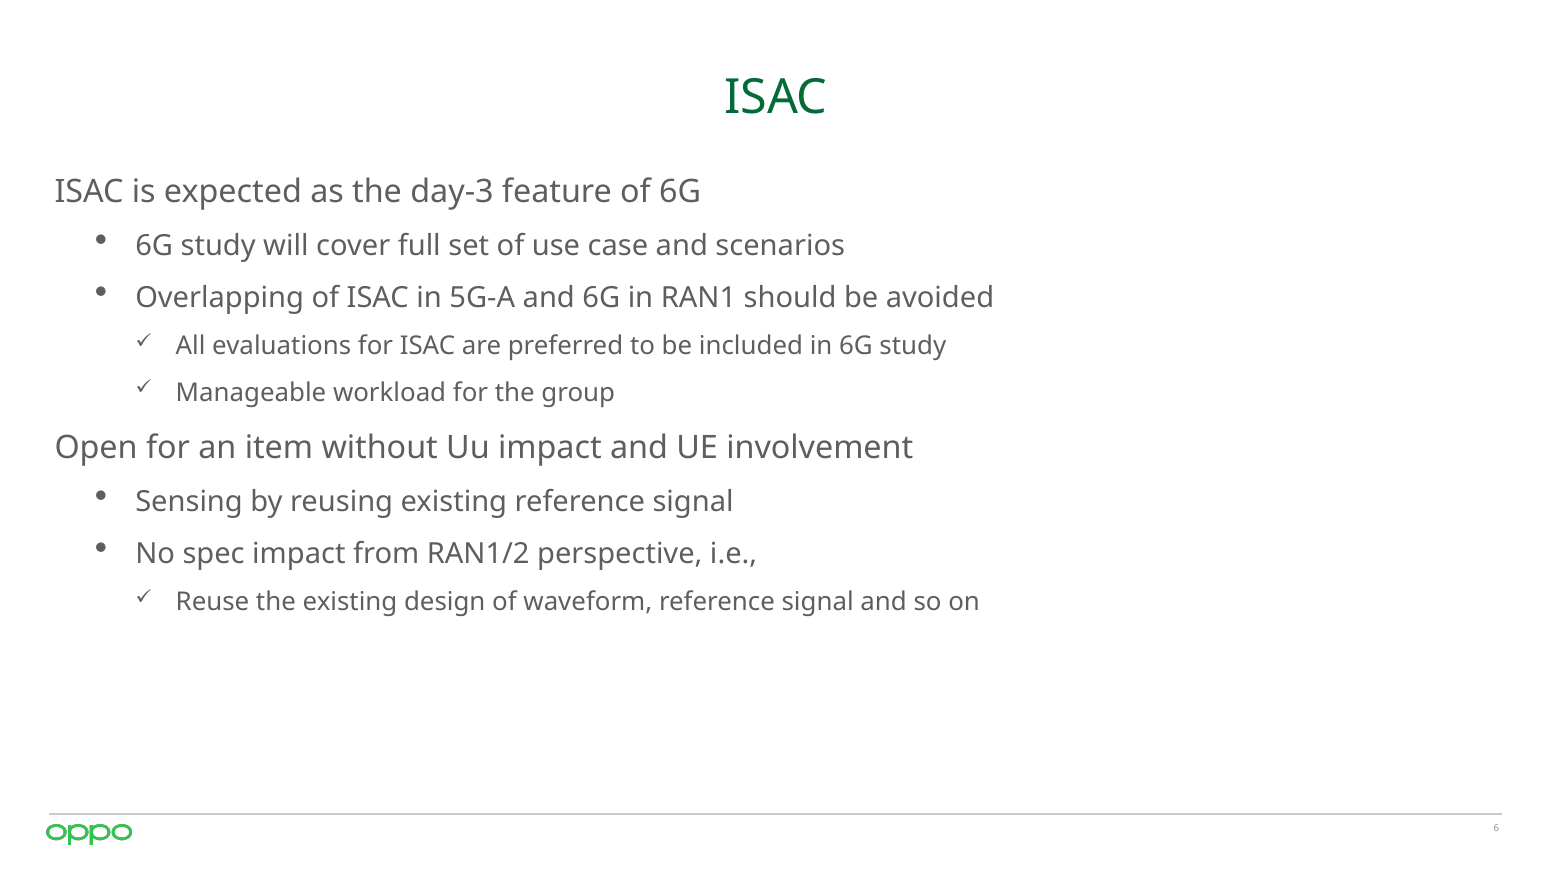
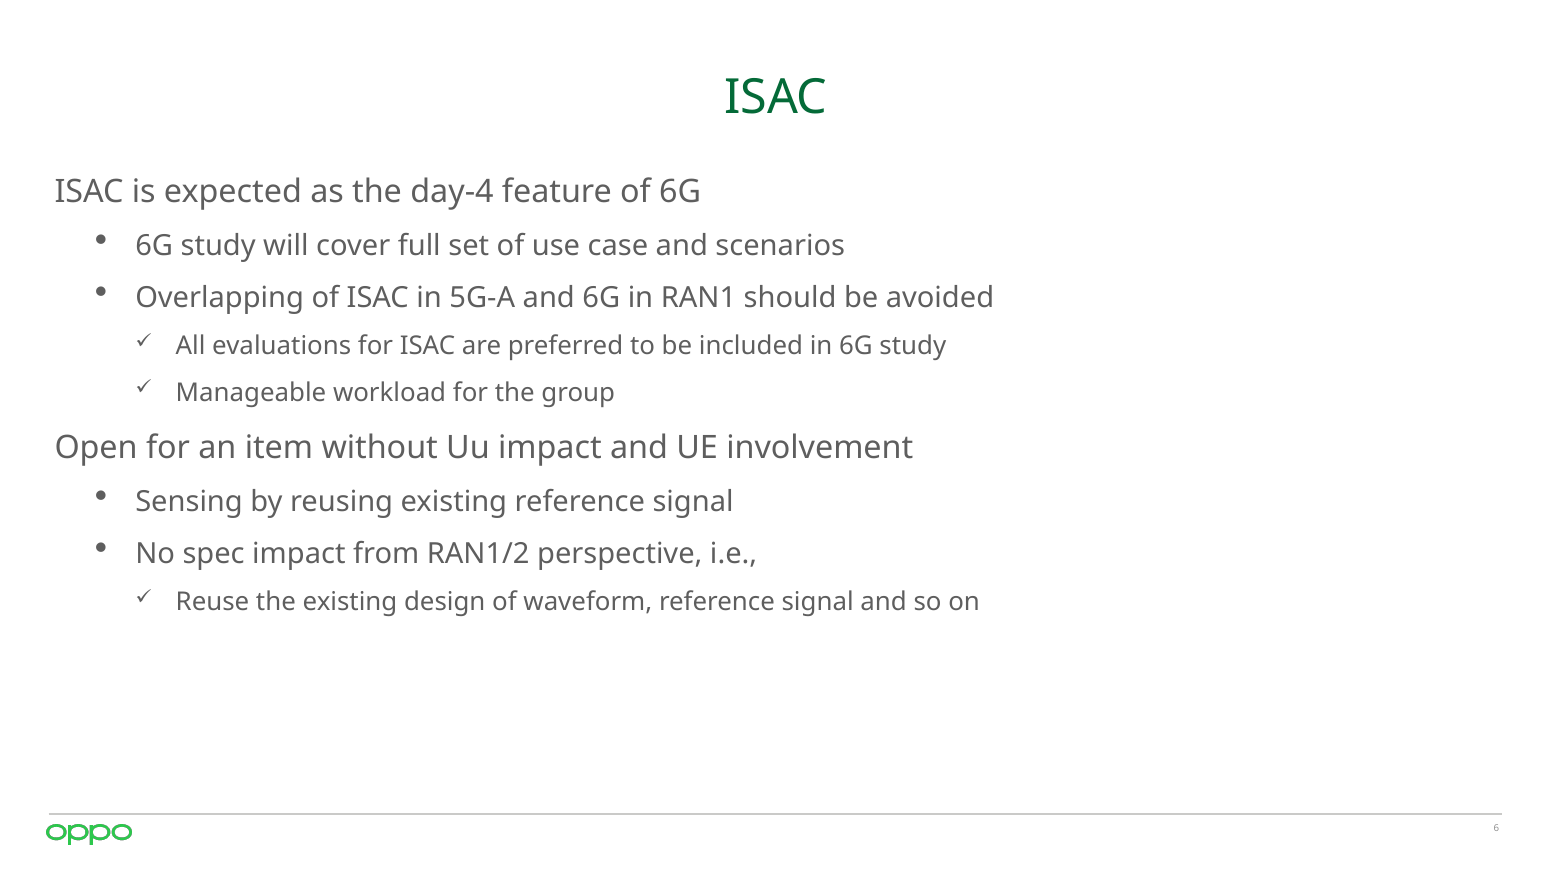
day-3: day-3 -> day-4
